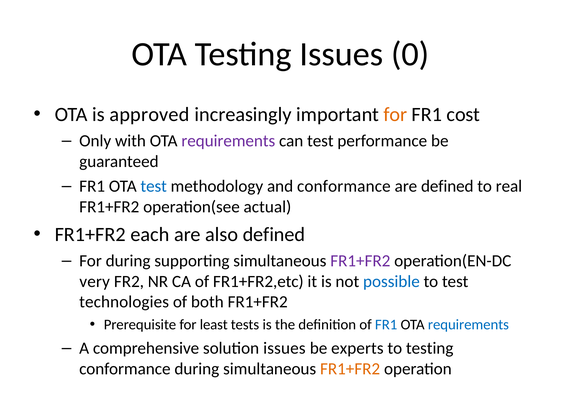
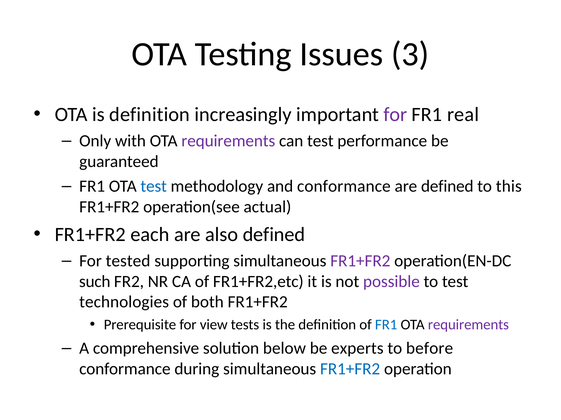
0: 0 -> 3
is approved: approved -> definition
for at (395, 115) colour: orange -> purple
cost: cost -> real
real: real -> this
For during: during -> tested
very: very -> such
possible colour: blue -> purple
least: least -> view
requirements at (468, 325) colour: blue -> purple
solution issues: issues -> below
to testing: testing -> before
FR1+FR2 at (350, 370) colour: orange -> blue
